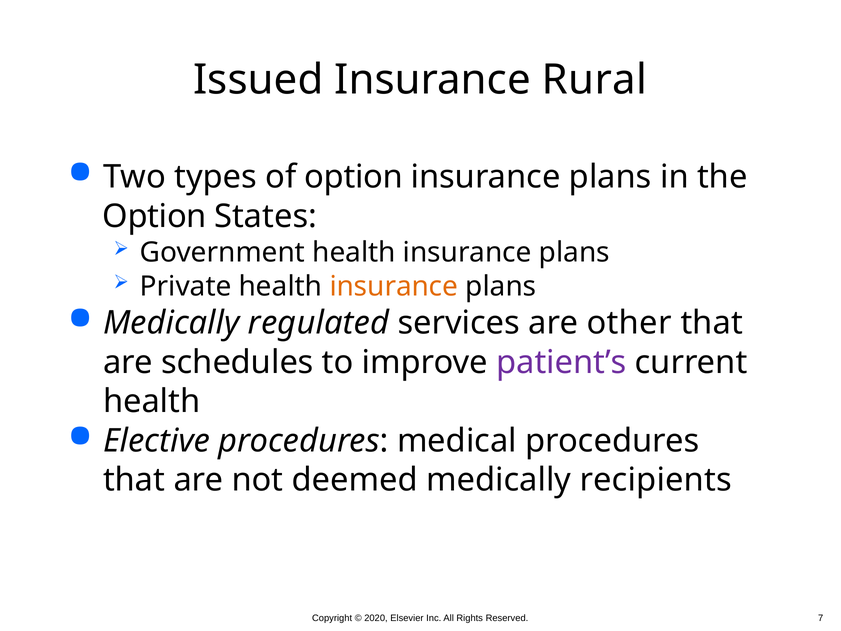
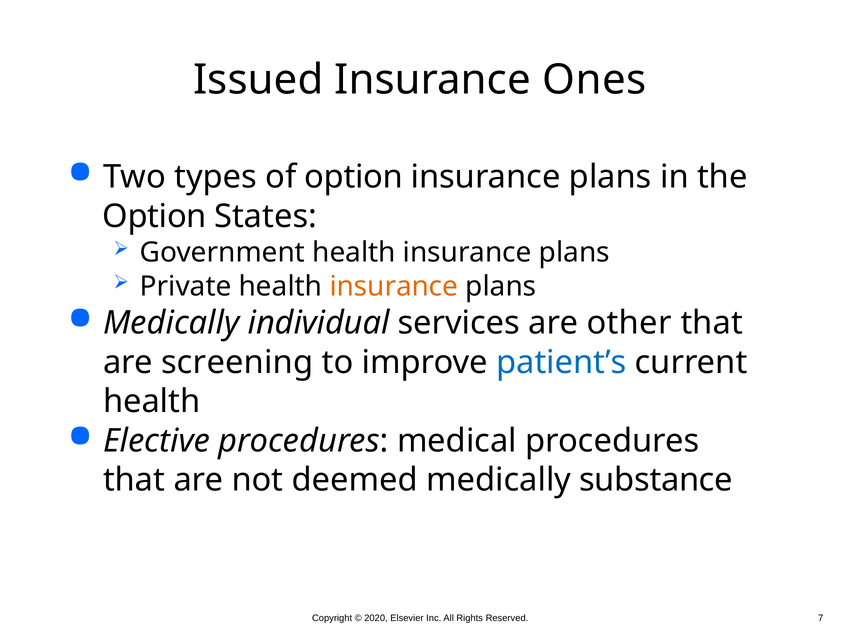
Rural: Rural -> Ones
regulated: regulated -> individual
schedules: schedules -> screening
patient’s colour: purple -> blue
recipients: recipients -> substance
